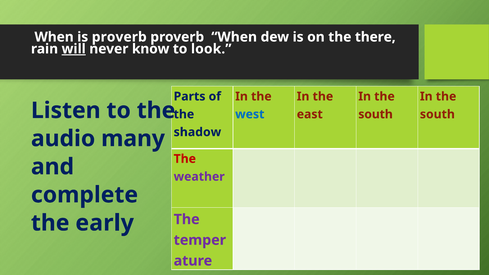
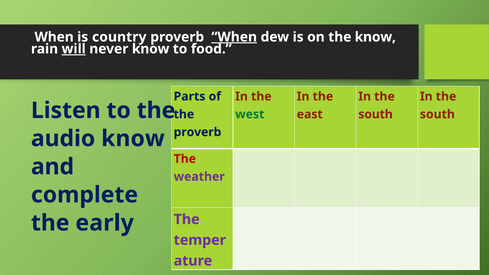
is proverb: proverb -> country
When at (234, 37) underline: none -> present
the there: there -> know
look: look -> food
west colour: blue -> green
shadow at (197, 132): shadow -> proverb
audio many: many -> know
